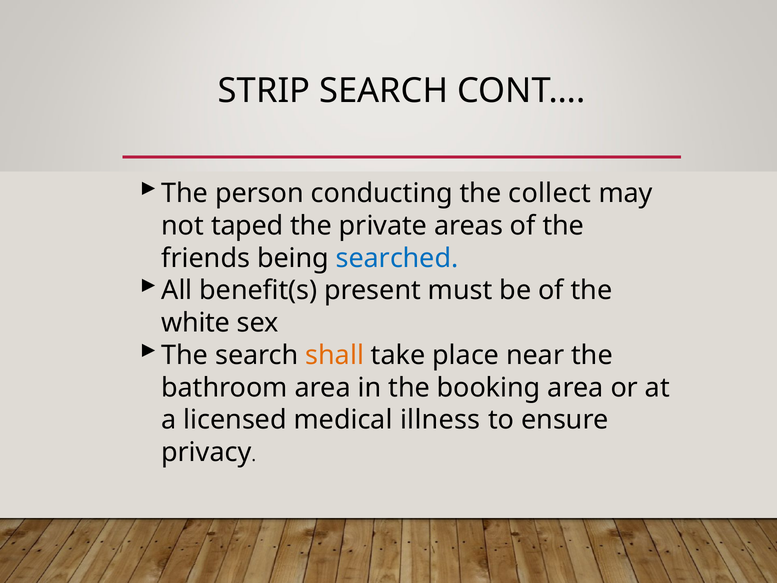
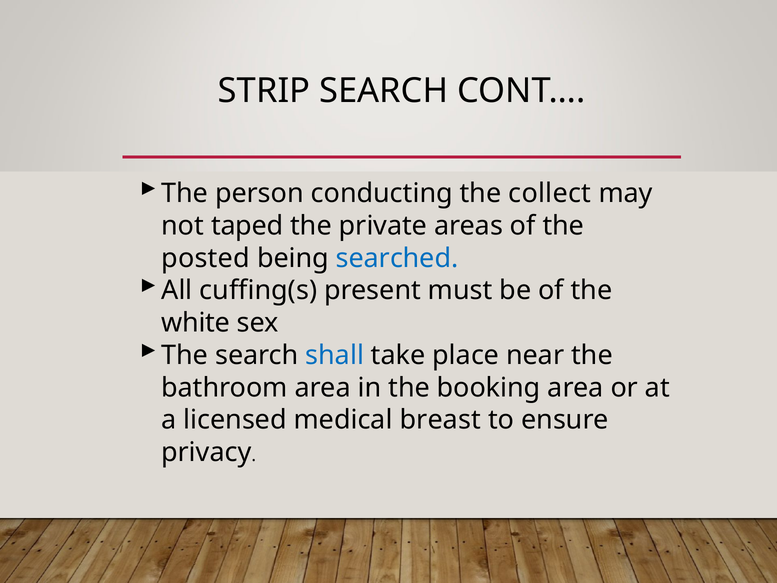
friends: friends -> posted
benefit(s: benefit(s -> cuffing(s
shall colour: orange -> blue
illness: illness -> breast
